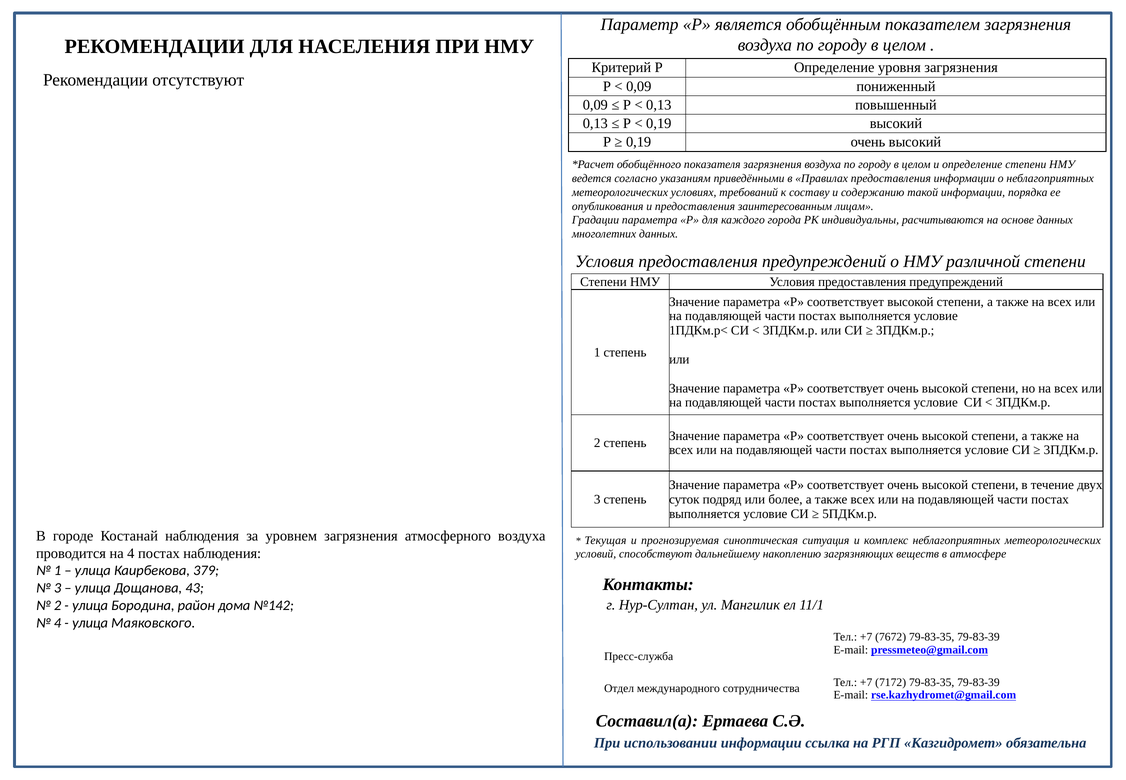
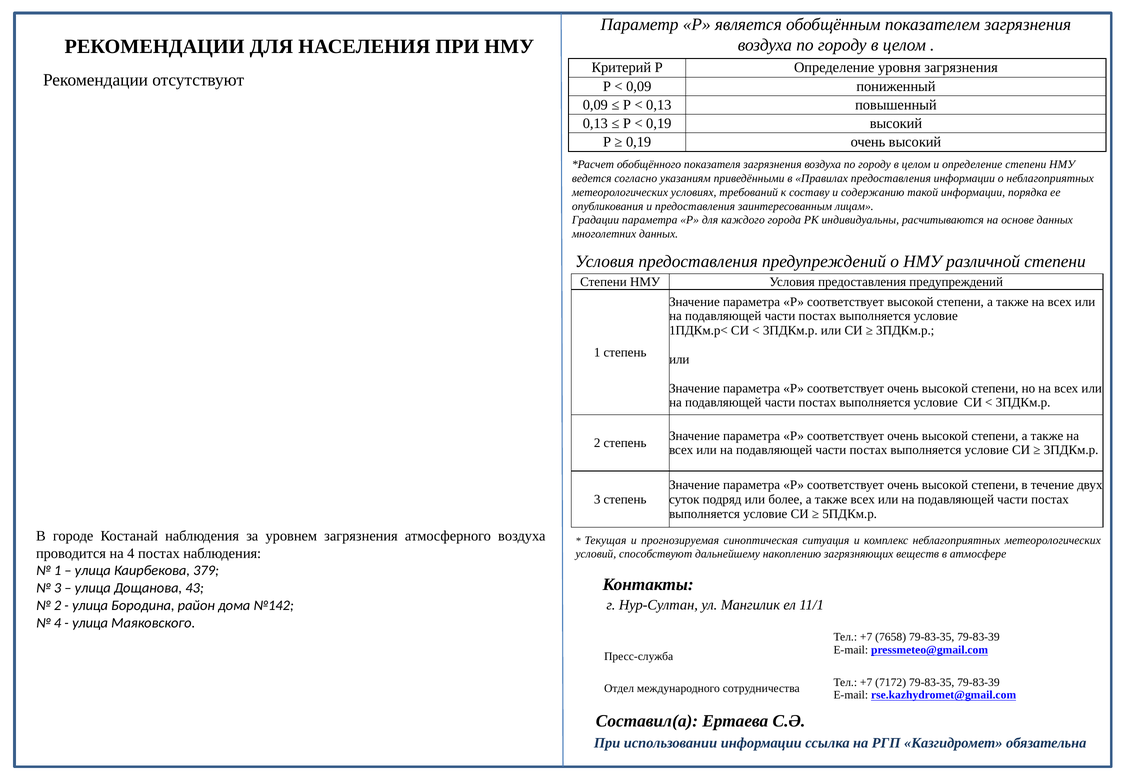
7672: 7672 -> 7658
